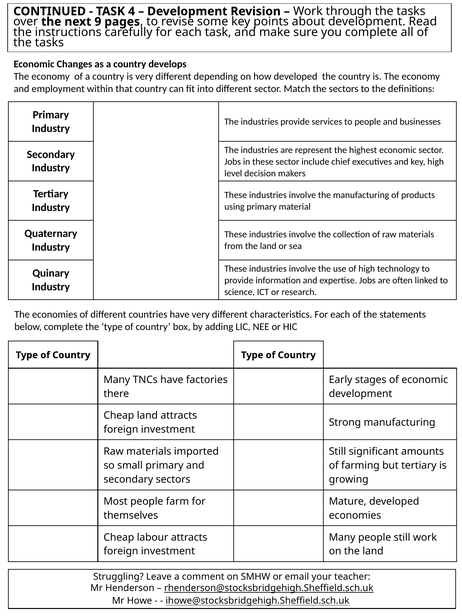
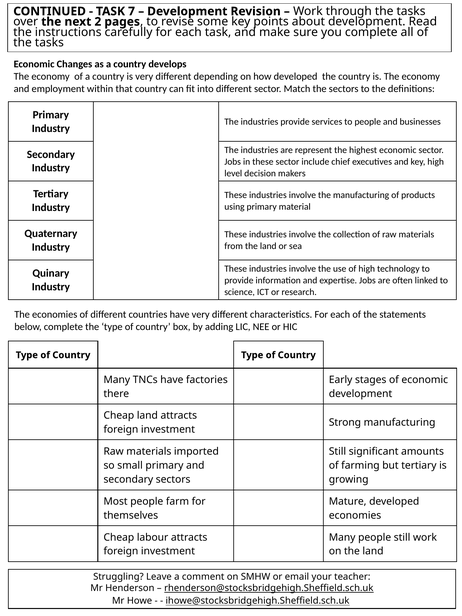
4: 4 -> 7
9: 9 -> 2
